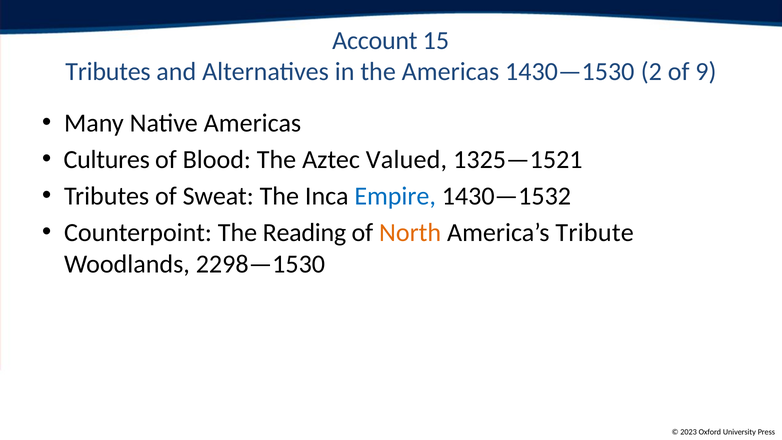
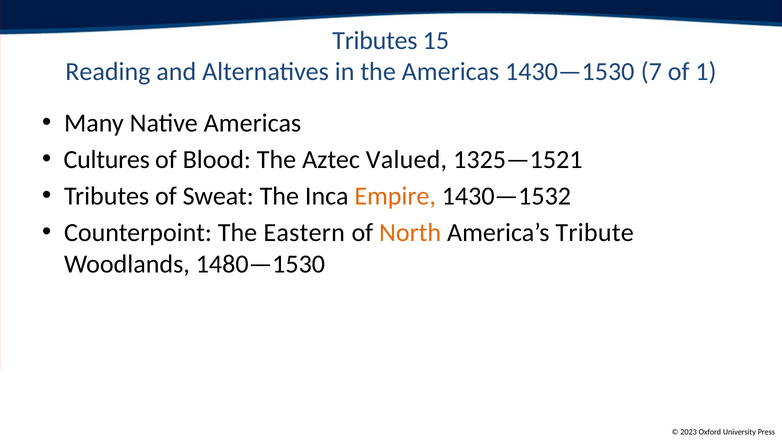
Account at (375, 40): Account -> Tributes
Tributes at (108, 72): Tributes -> Reading
2: 2 -> 7
9: 9 -> 1
Empire colour: blue -> orange
Reading: Reading -> Eastern
2298—1530: 2298—1530 -> 1480—1530
